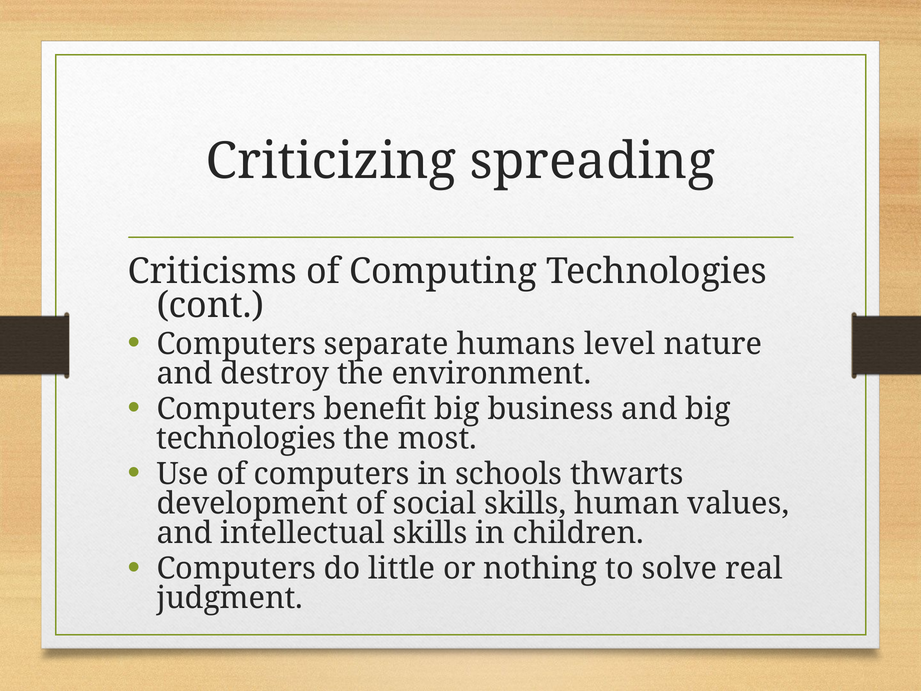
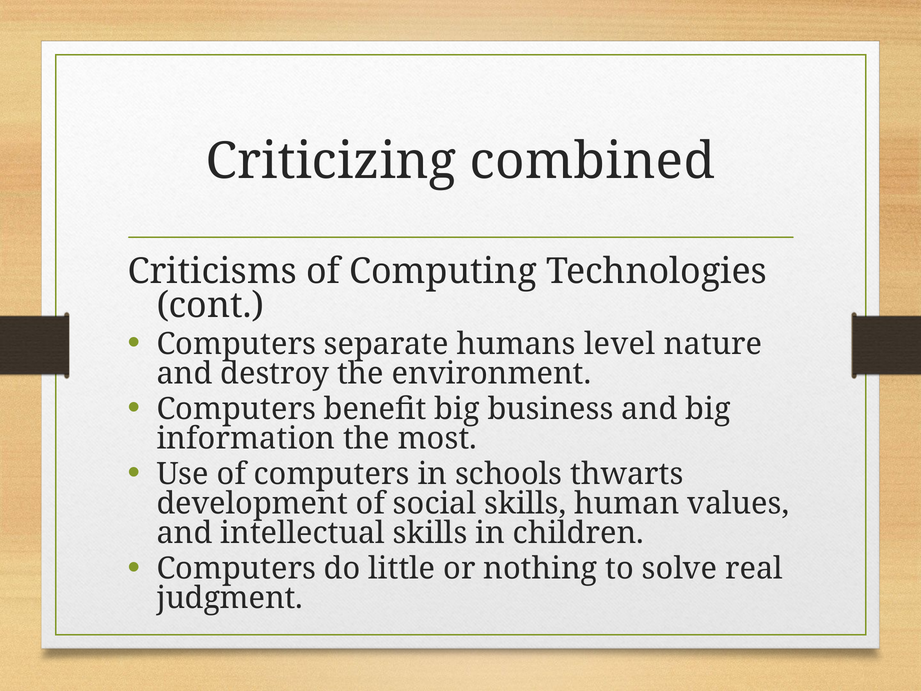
spreading: spreading -> combined
technologies at (246, 438): technologies -> information
